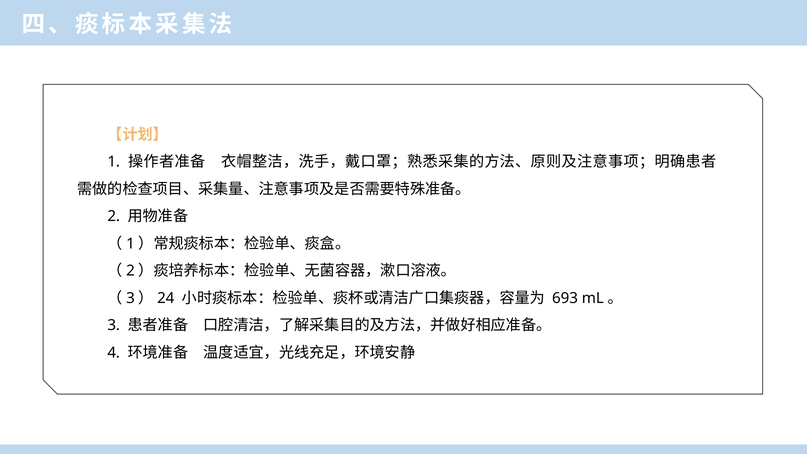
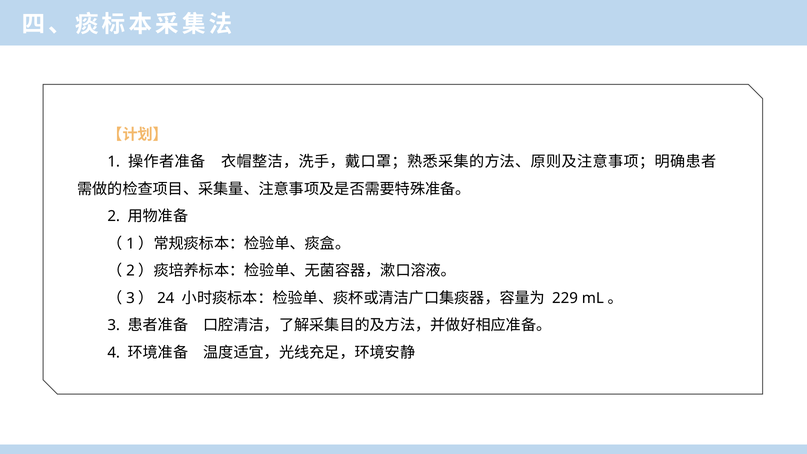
693: 693 -> 229
